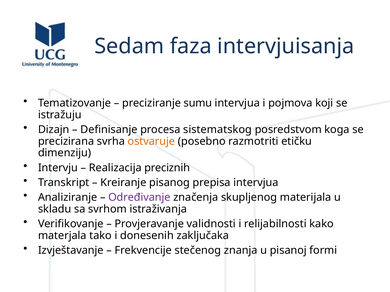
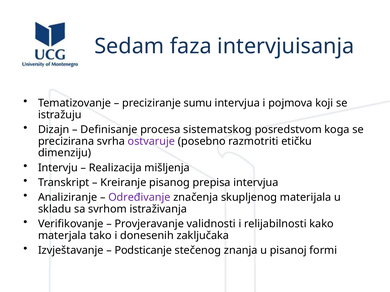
ostvaruje colour: orange -> purple
preciznih: preciznih -> mišljenja
Frekvencije: Frekvencije -> Podsticanje
